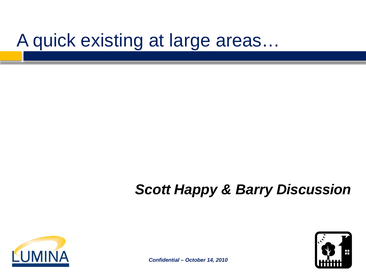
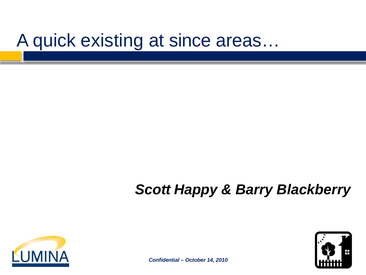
large: large -> since
Discussion: Discussion -> Blackberry
